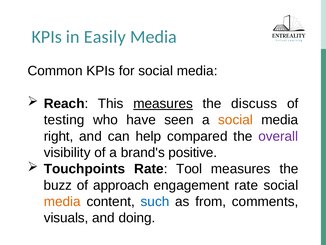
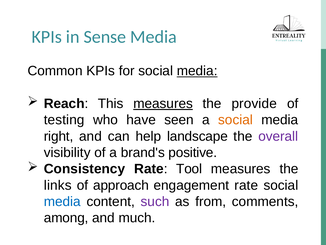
Easily: Easily -> Sense
media at (197, 71) underline: none -> present
discuss: discuss -> provide
compared: compared -> landscape
Touchpoints: Touchpoints -> Consistency
buzz: buzz -> links
media at (62, 201) colour: orange -> blue
such colour: blue -> purple
visuals: visuals -> among
doing: doing -> much
